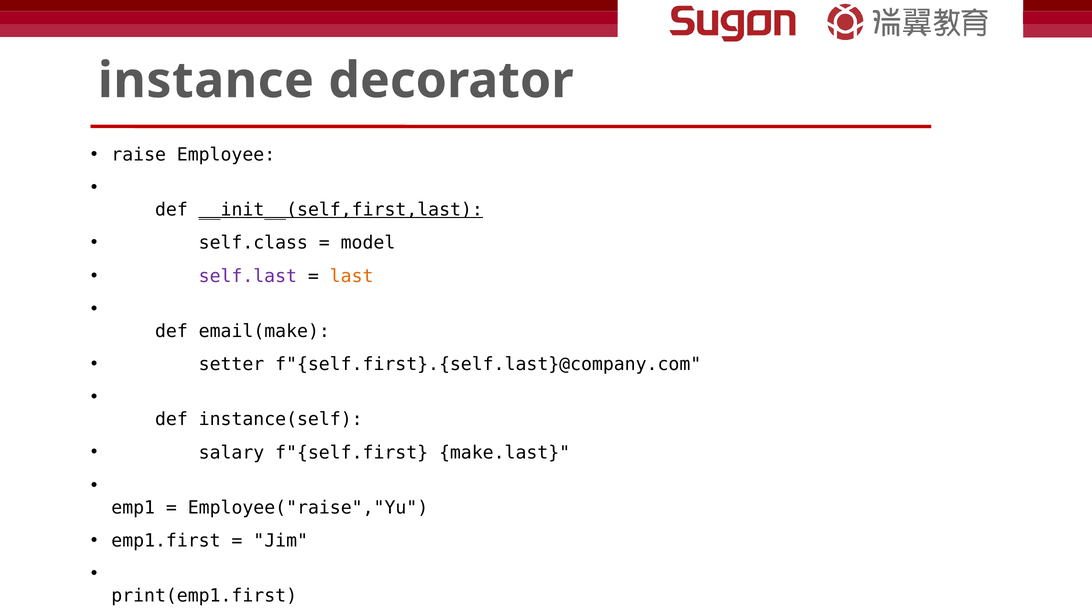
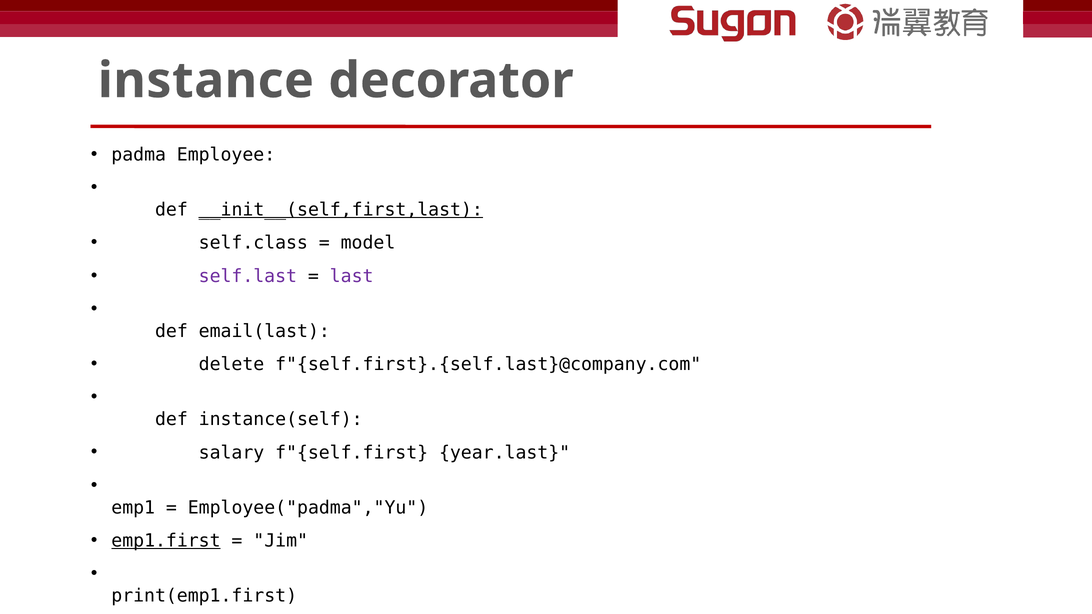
raise: raise -> padma
last colour: orange -> purple
email(make: email(make -> email(last
setter: setter -> delete
make.last: make.last -> year.last
Employee("raise","Yu: Employee("raise","Yu -> Employee("padma","Yu
emp1.first underline: none -> present
